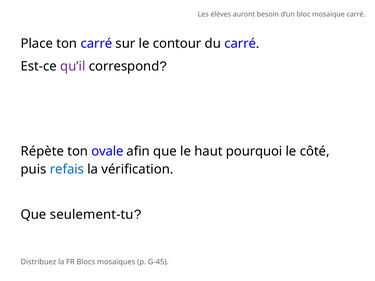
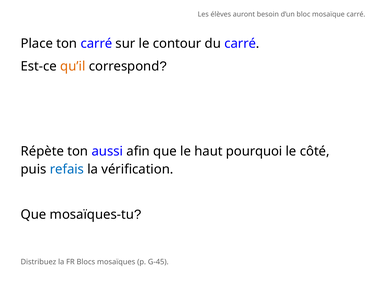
qu’il colour: purple -> orange
ovale: ovale -> aussi
seulement-tu: seulement-tu -> mosaïques-tu
